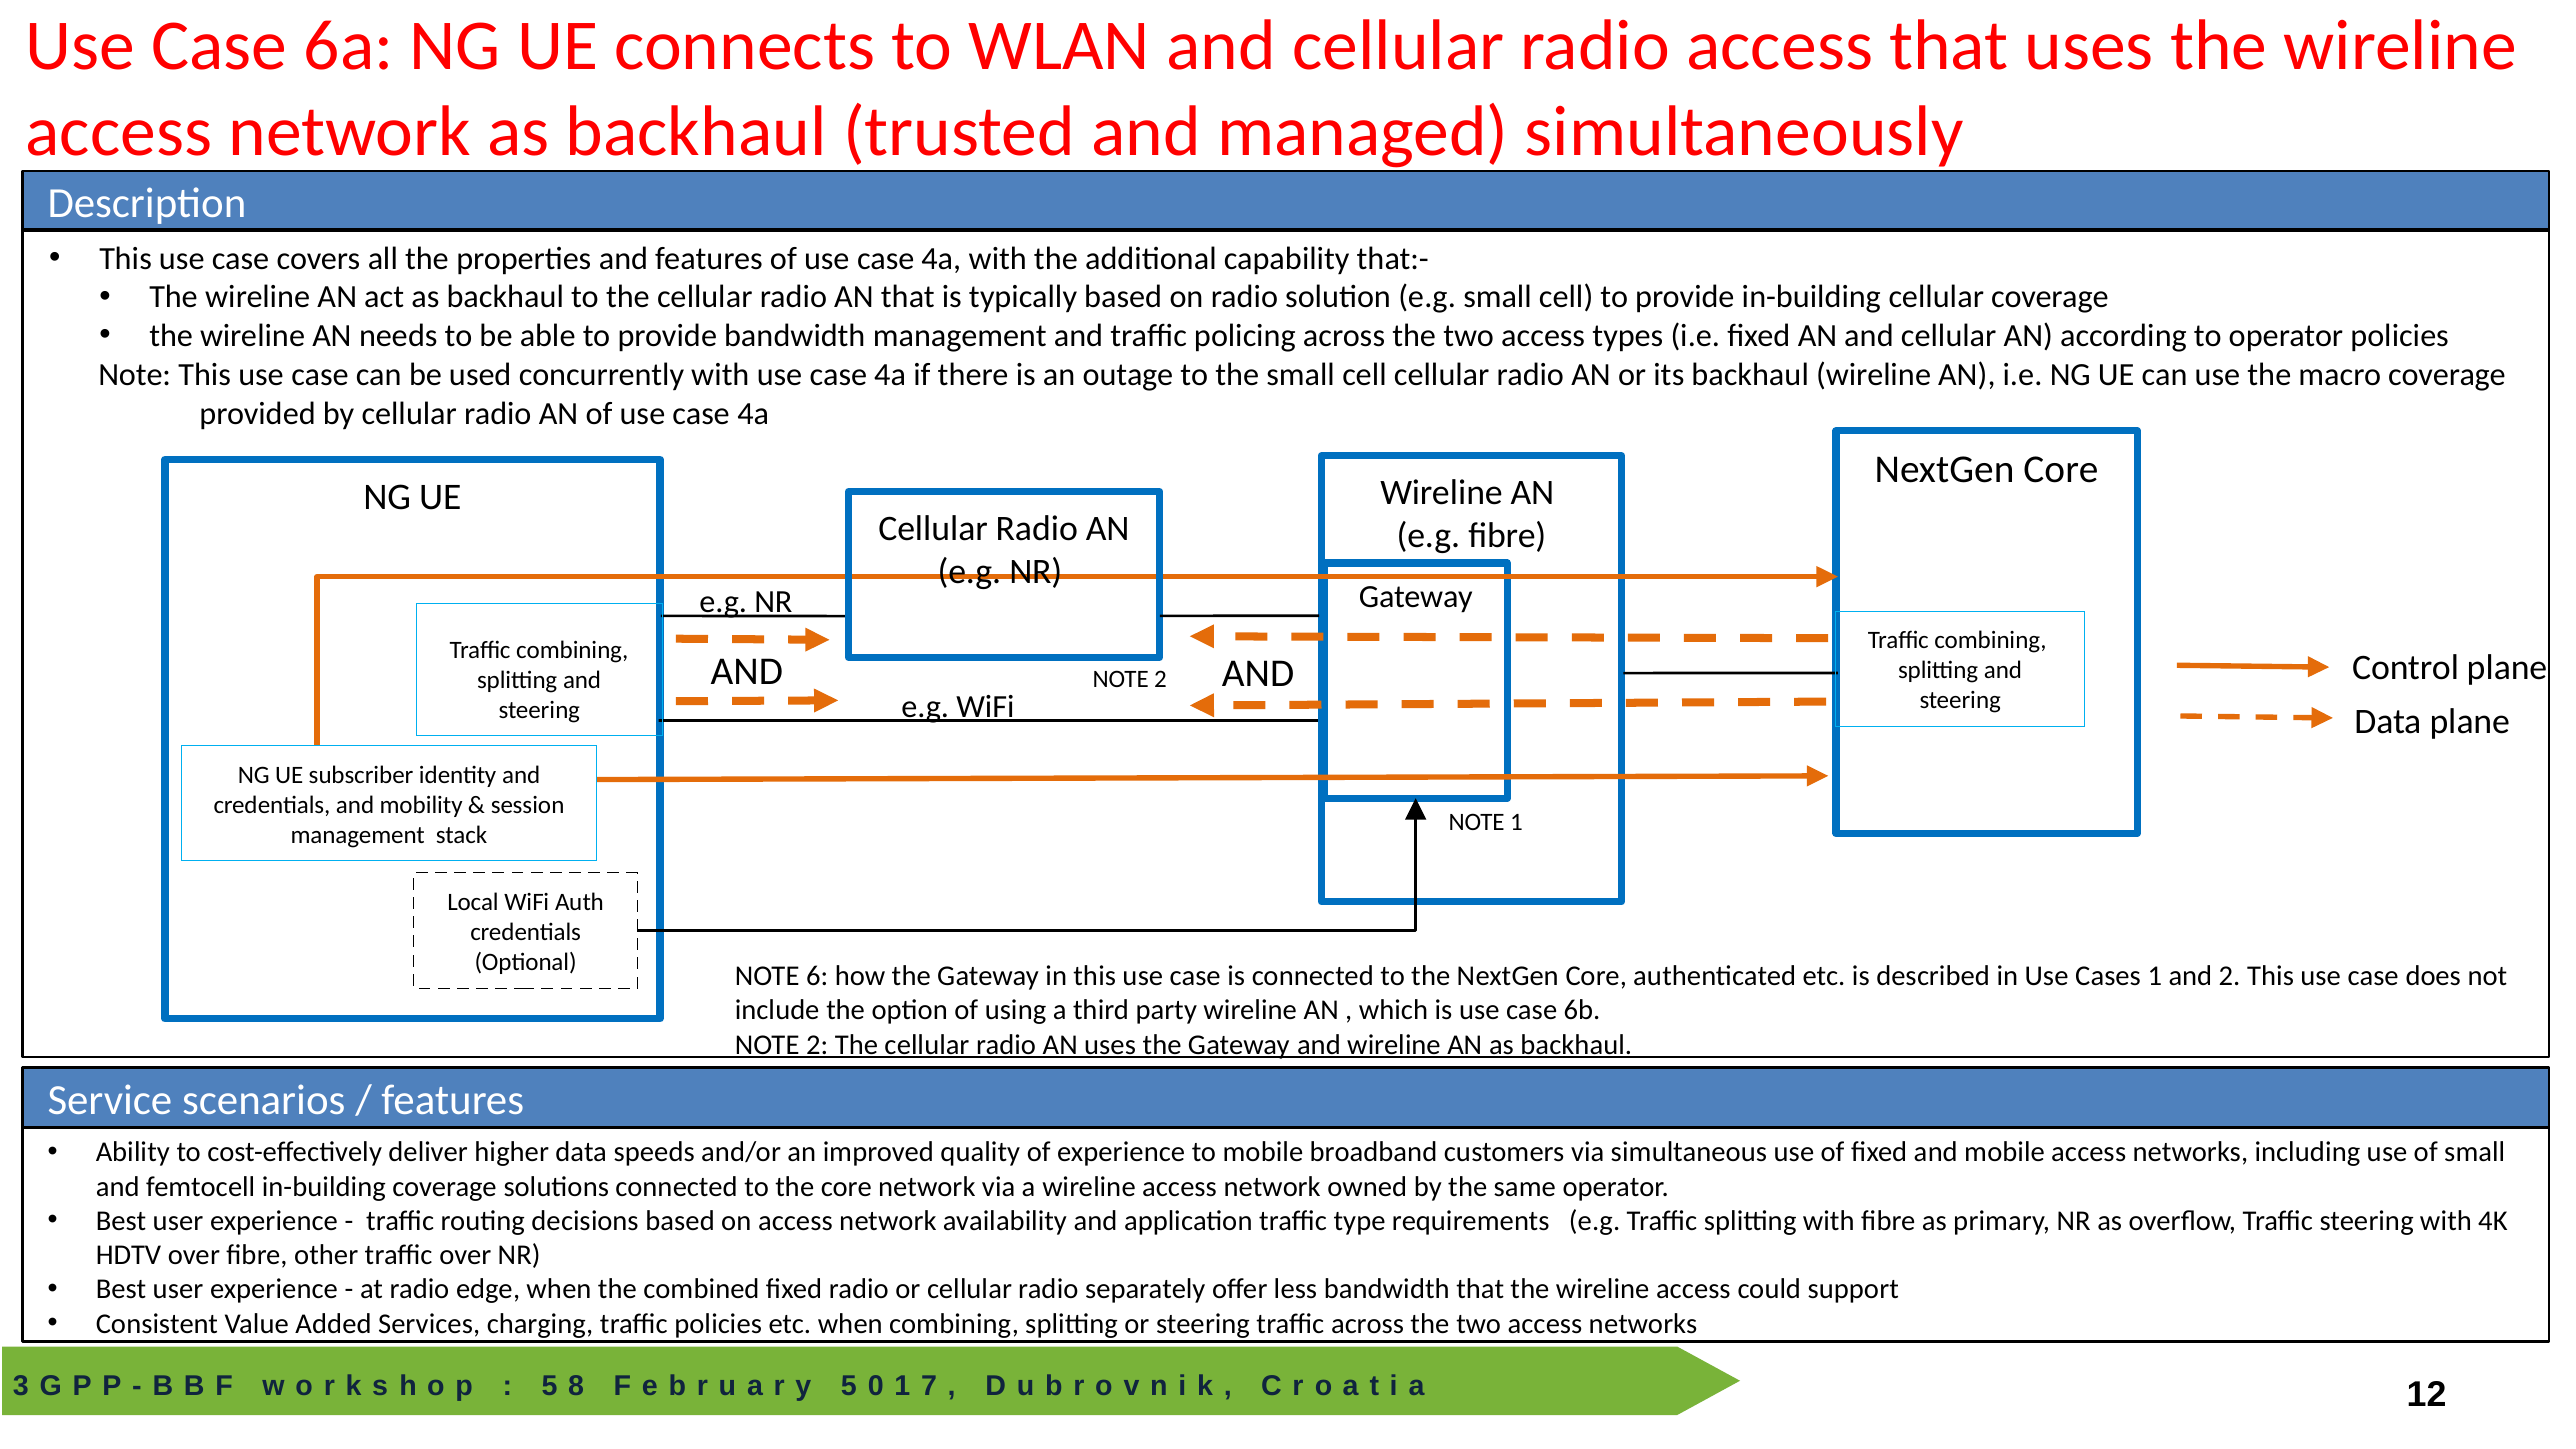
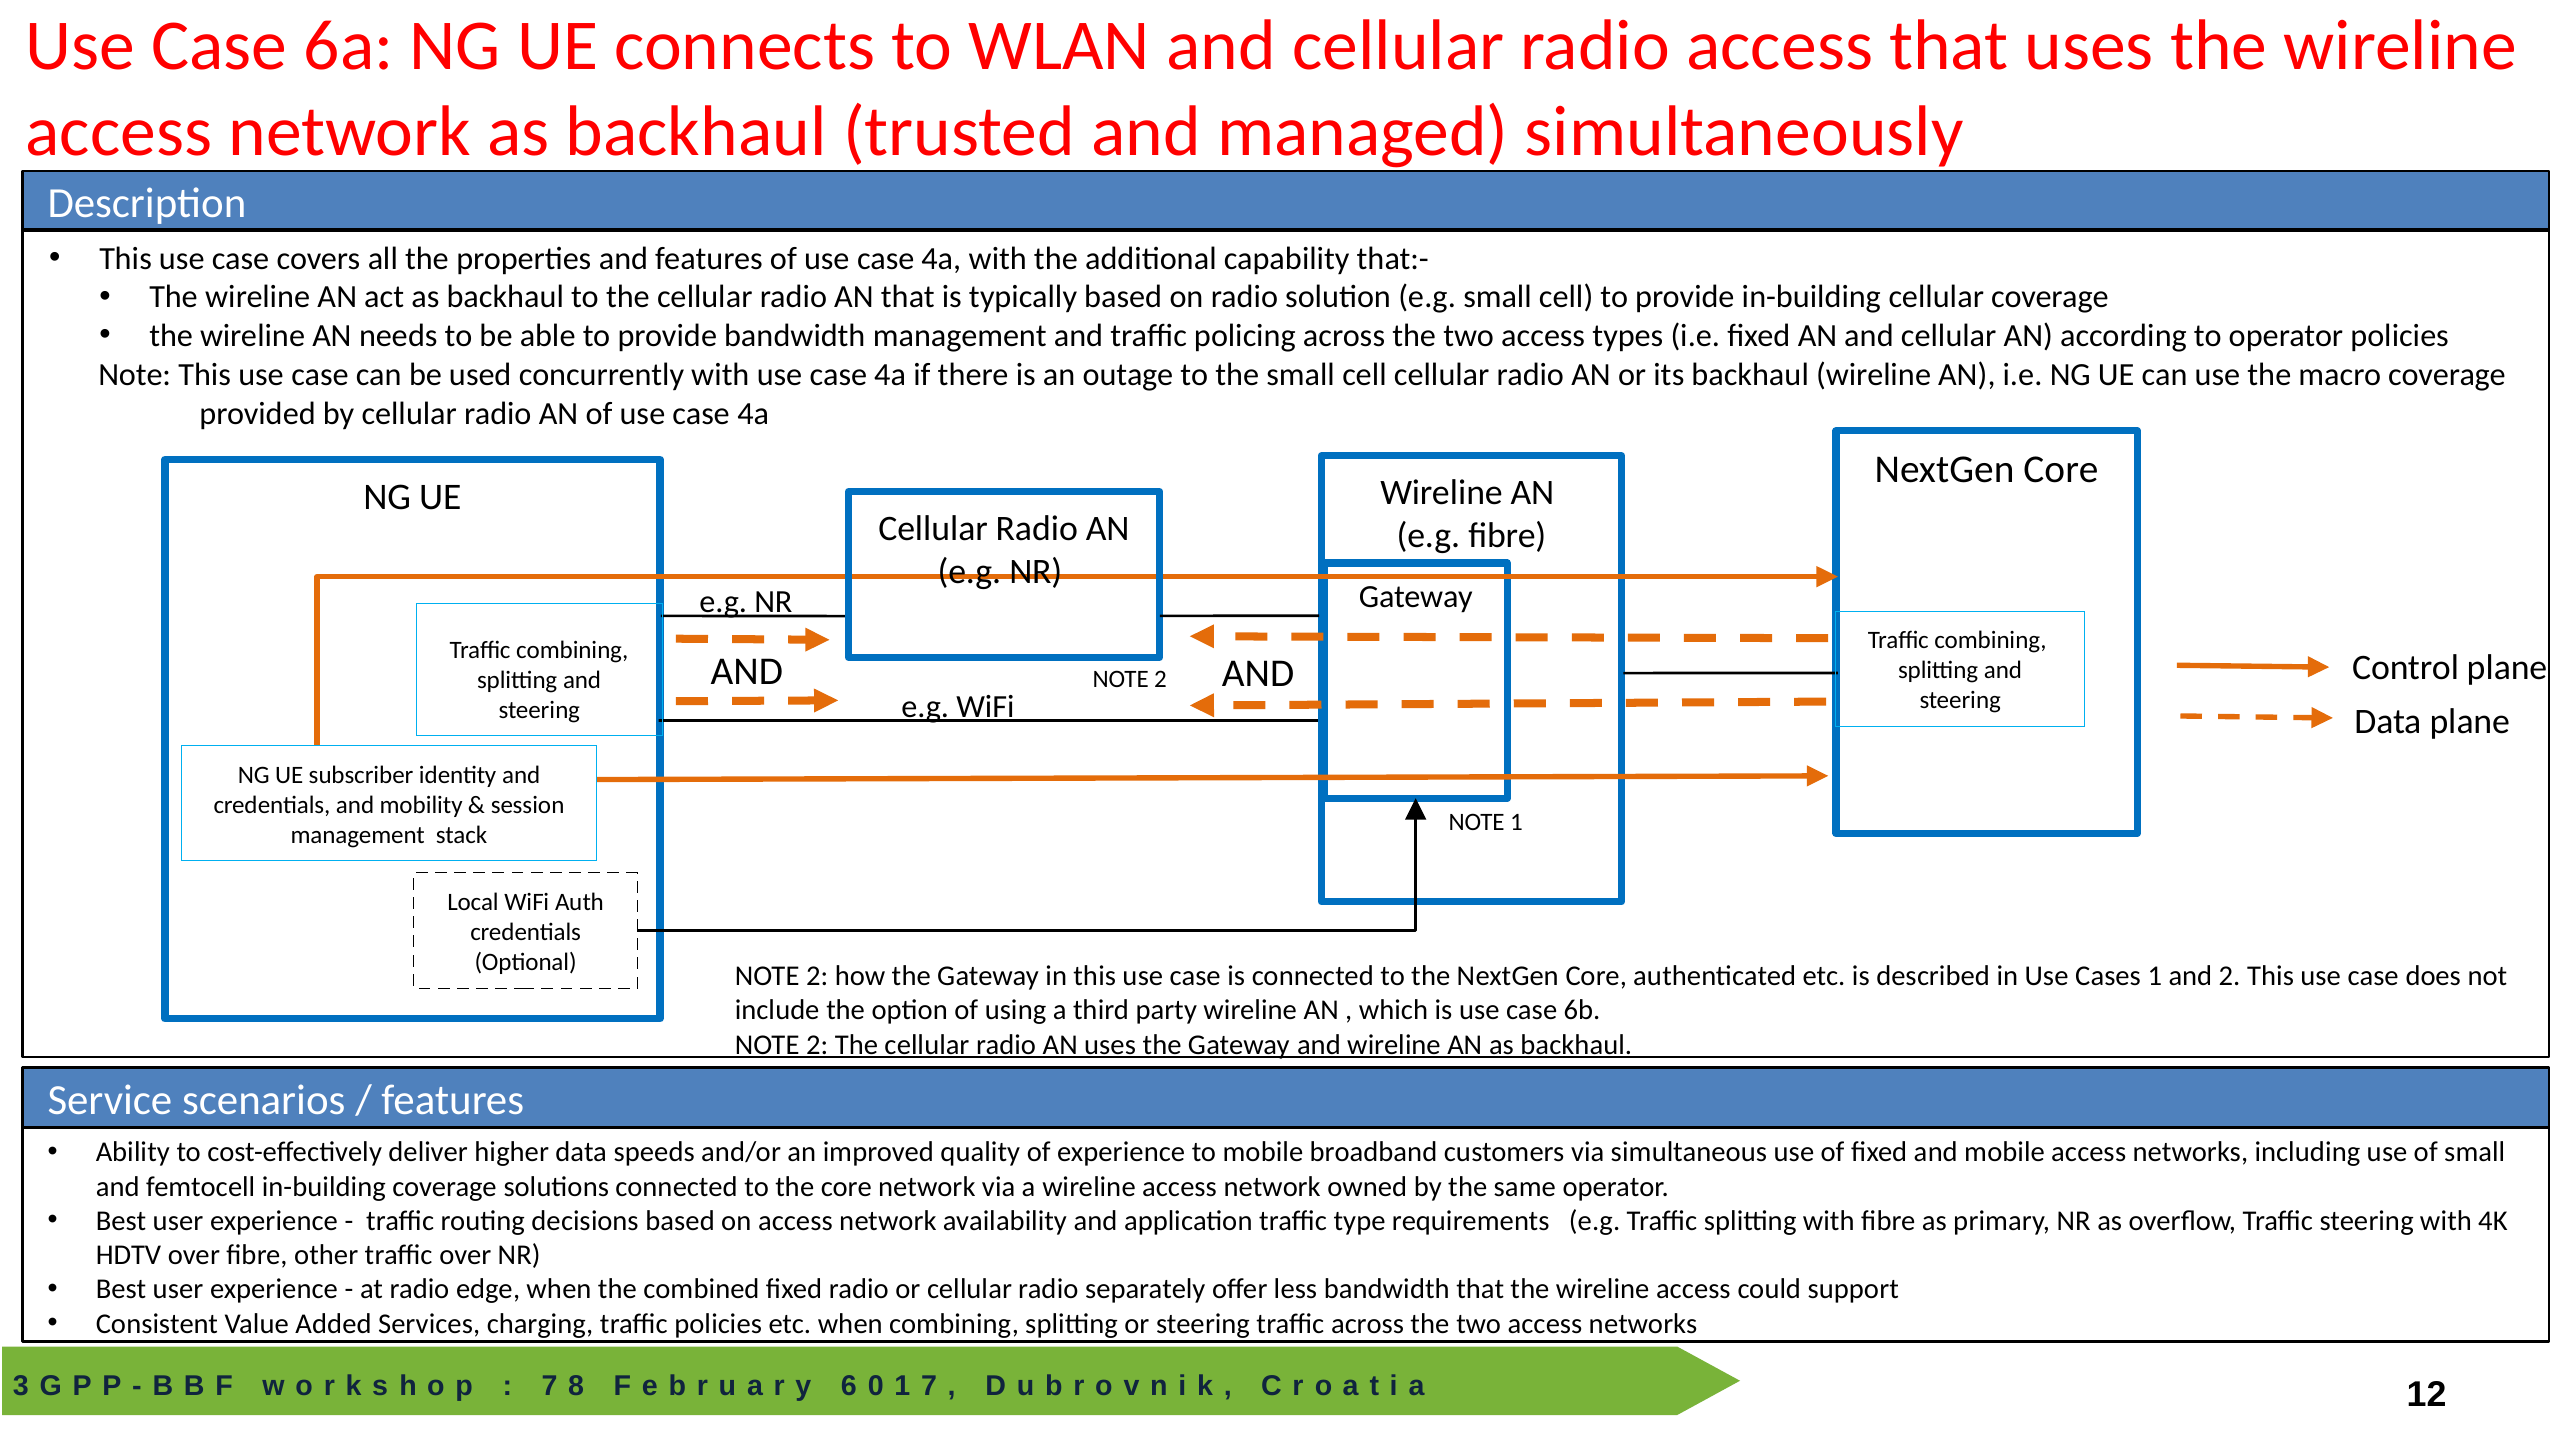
6 at (817, 976): 6 -> 2
5 at (550, 1386): 5 -> 7
5 at (849, 1386): 5 -> 6
